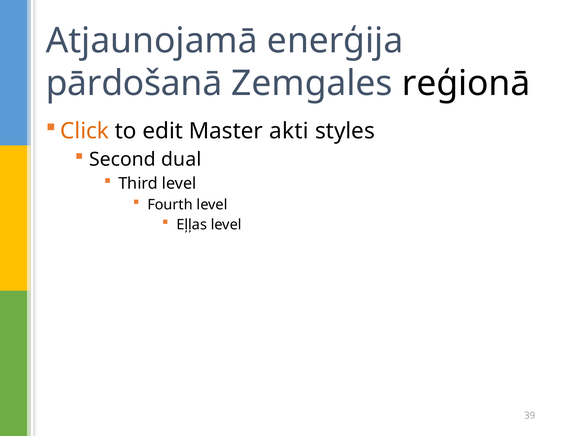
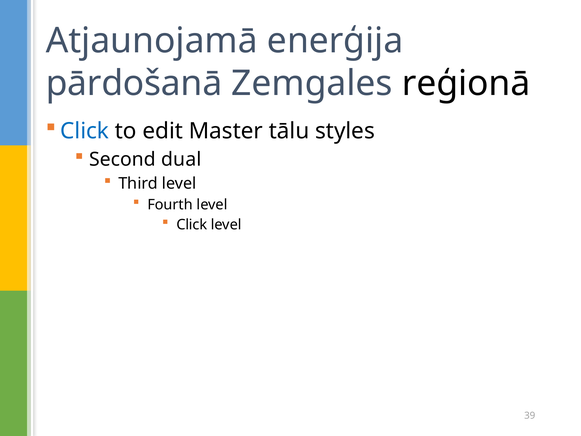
Click at (85, 131) colour: orange -> blue
akti: akti -> tālu
Eļļas at (192, 224): Eļļas -> Click
